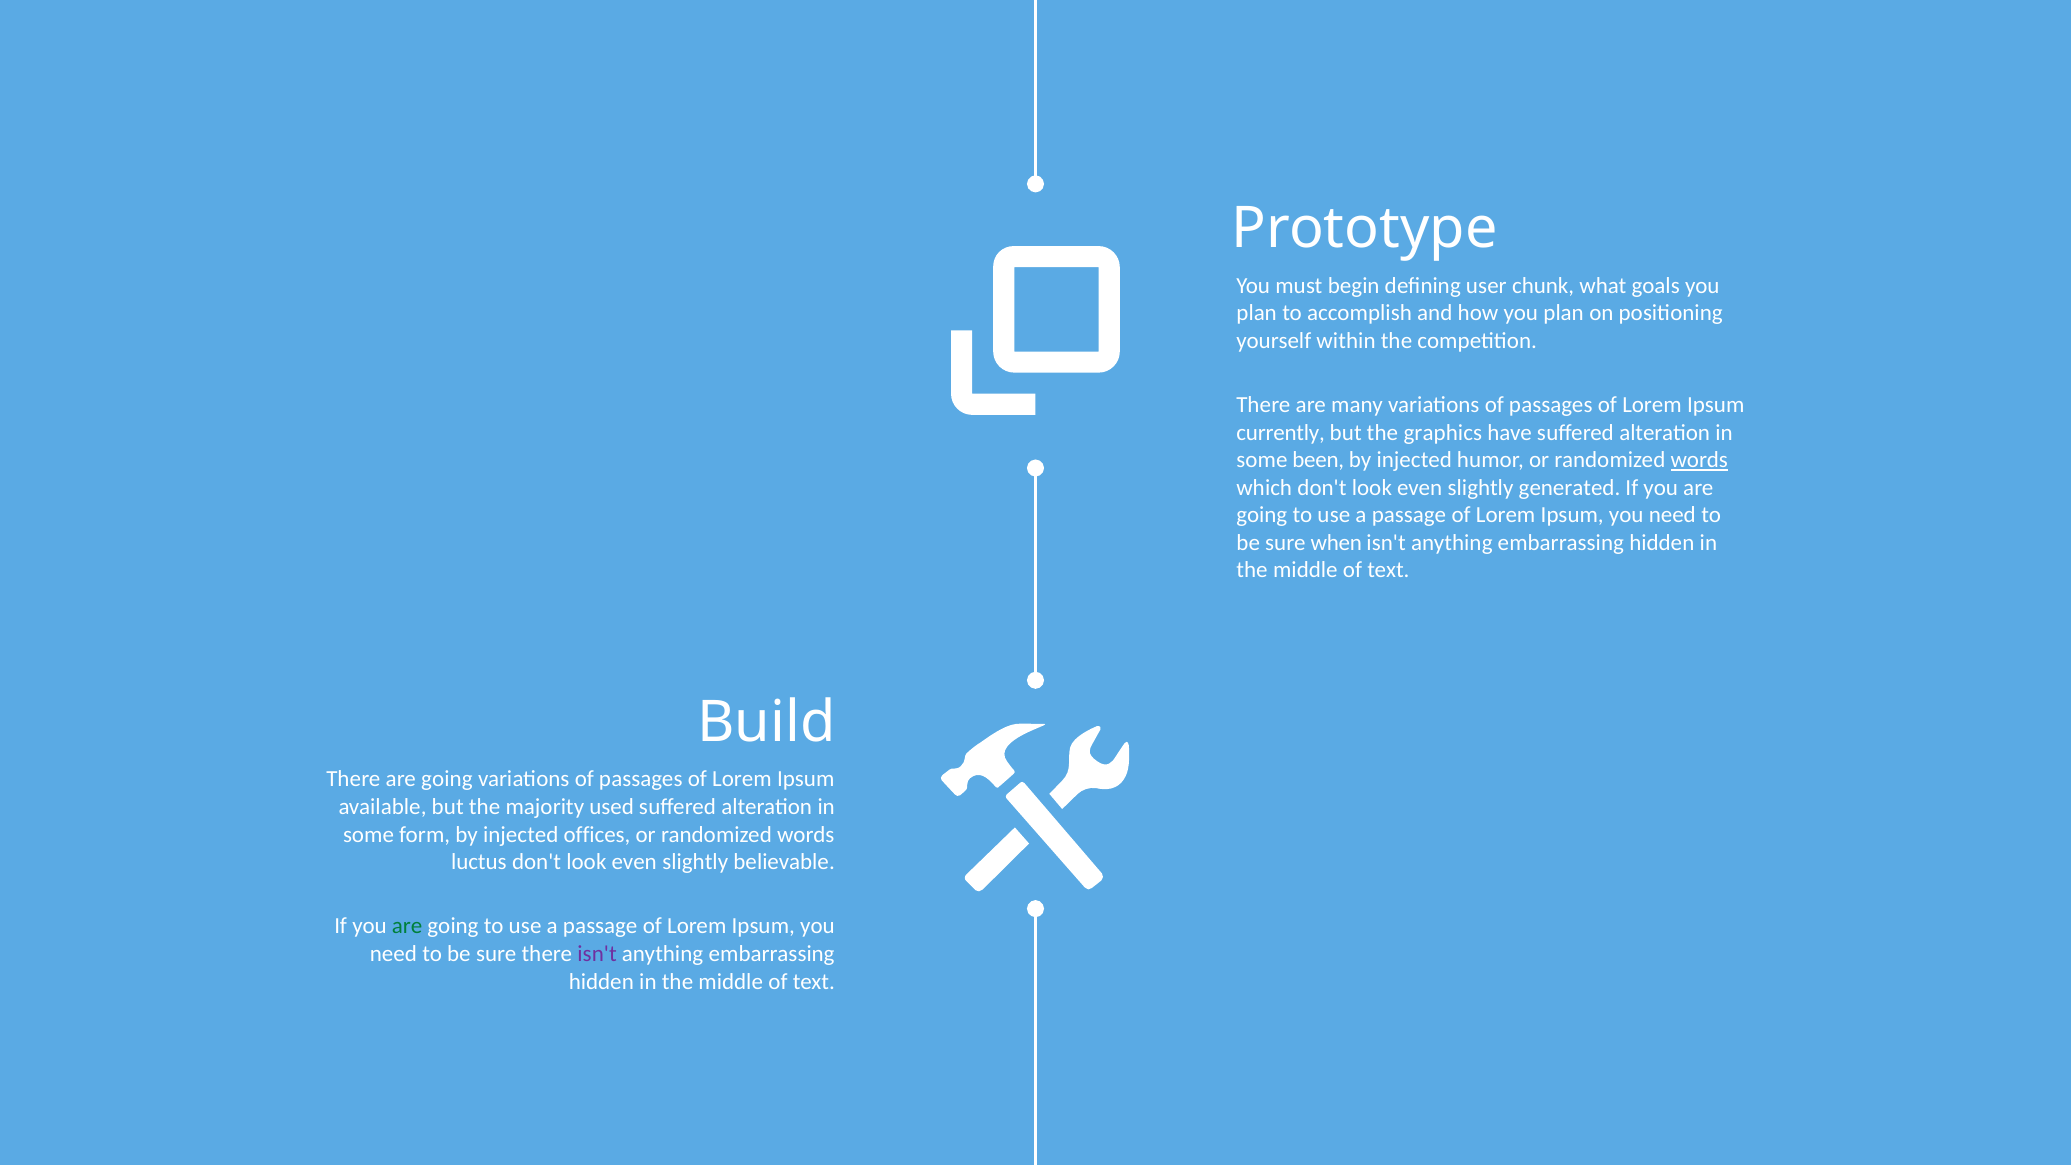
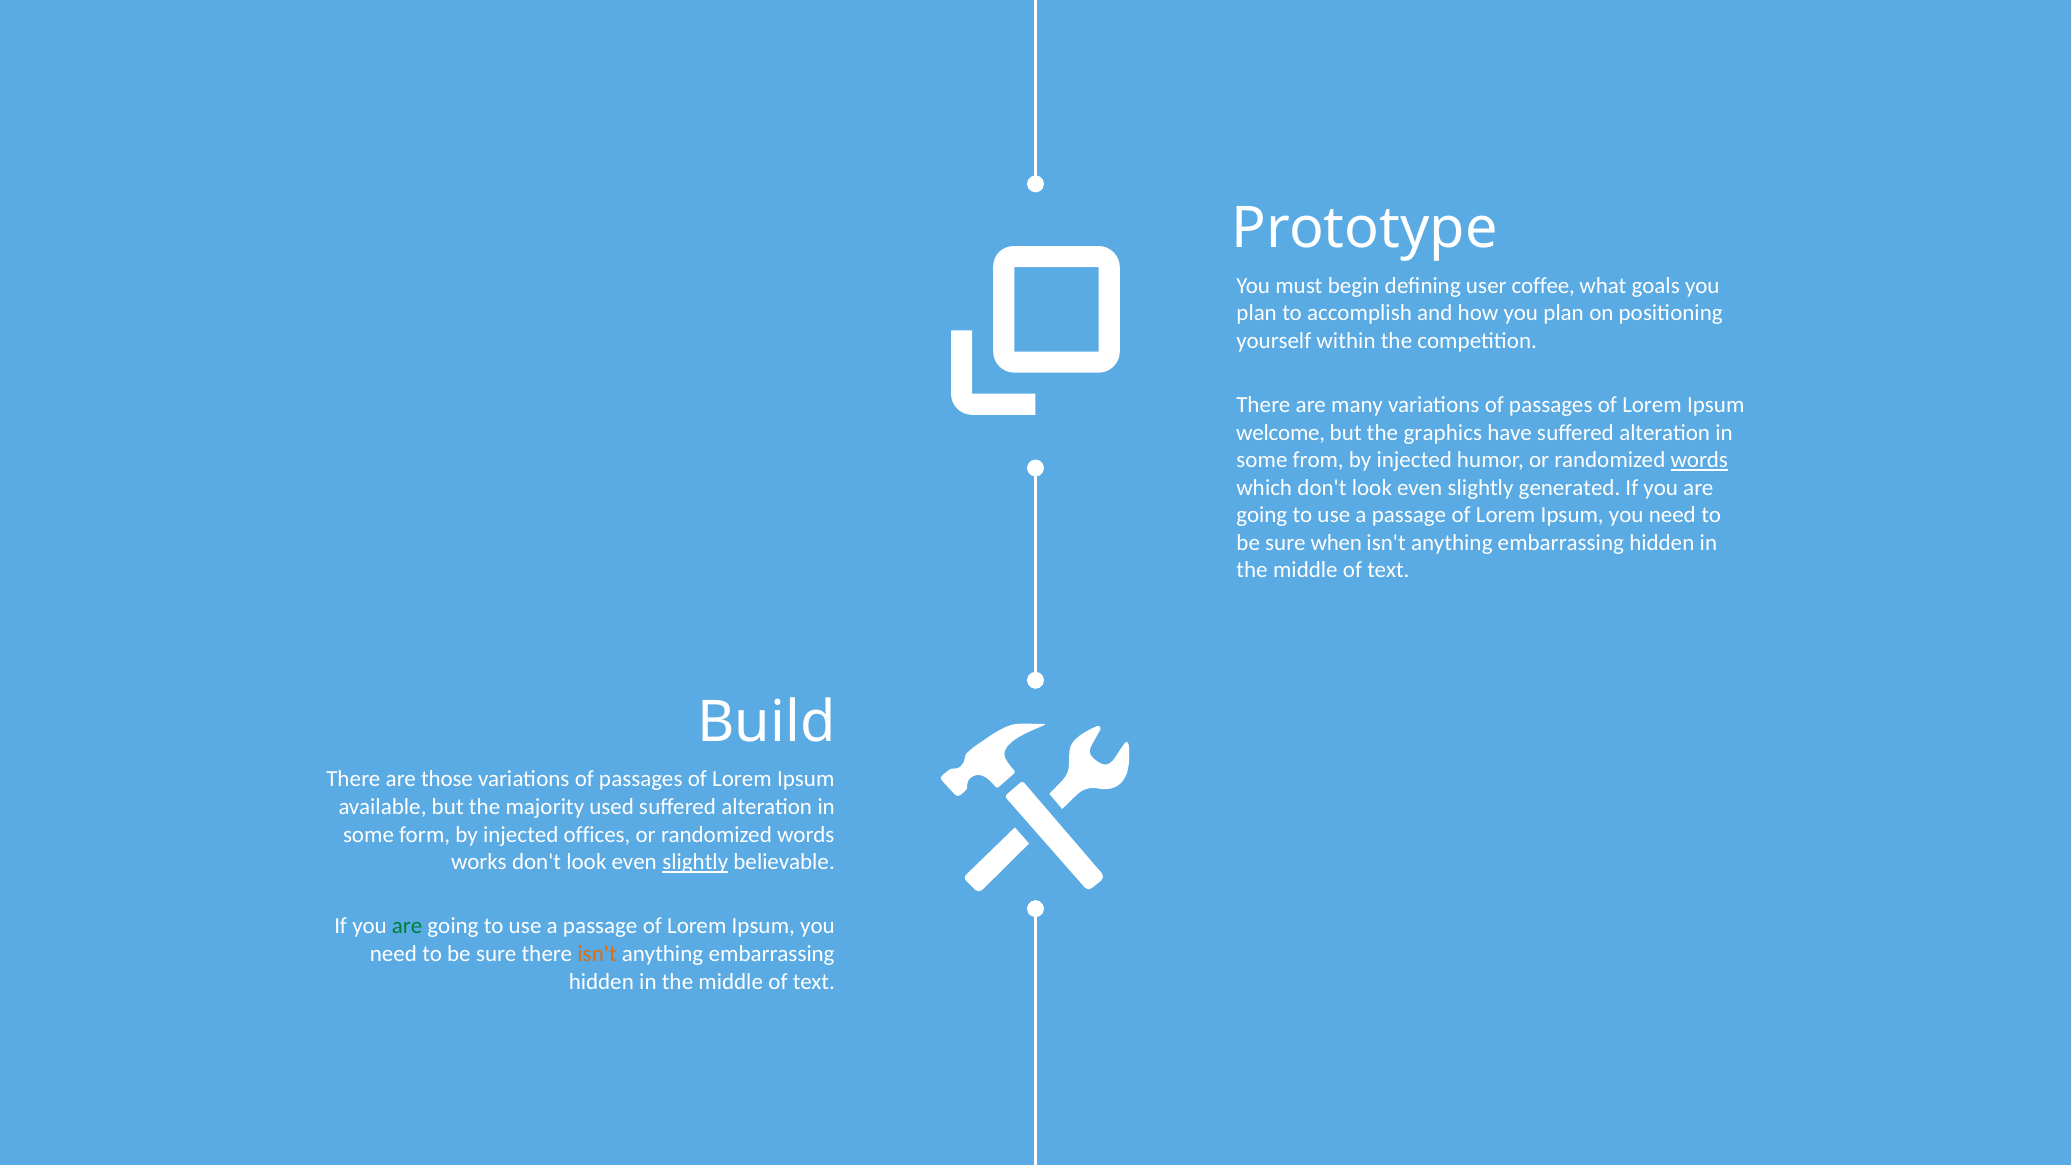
chunk: chunk -> coffee
currently: currently -> welcome
been: been -> from
There are going: going -> those
luctus: luctus -> works
slightly at (695, 862) underline: none -> present
isn't at (597, 954) colour: purple -> orange
